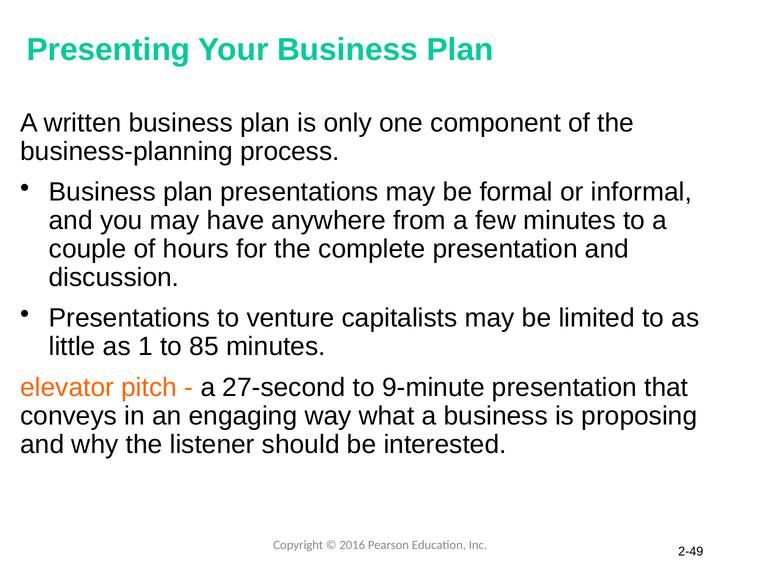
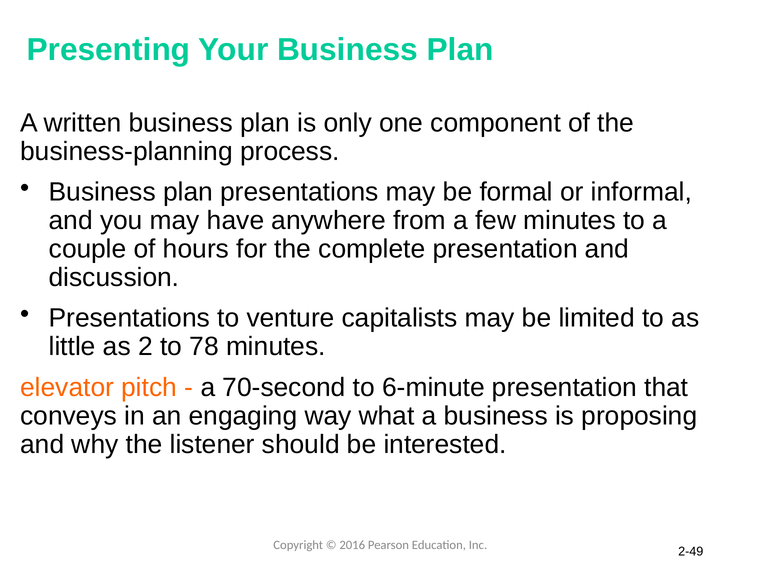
1: 1 -> 2
85: 85 -> 78
27-second: 27-second -> 70-second
9-minute: 9-minute -> 6-minute
